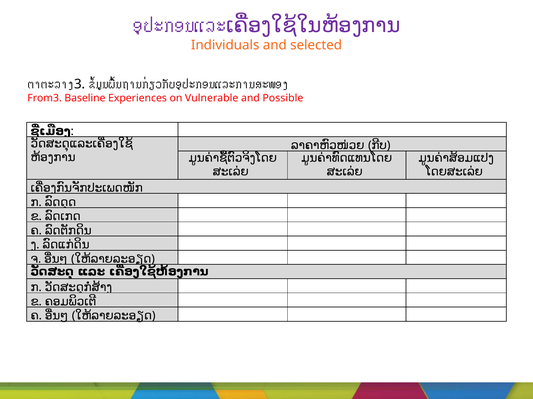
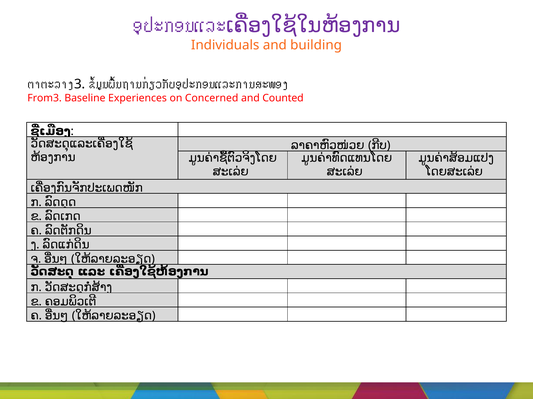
selected: selected -> building
Vulnerable: Vulnerable -> Concerned
Possible: Possible -> Counted
